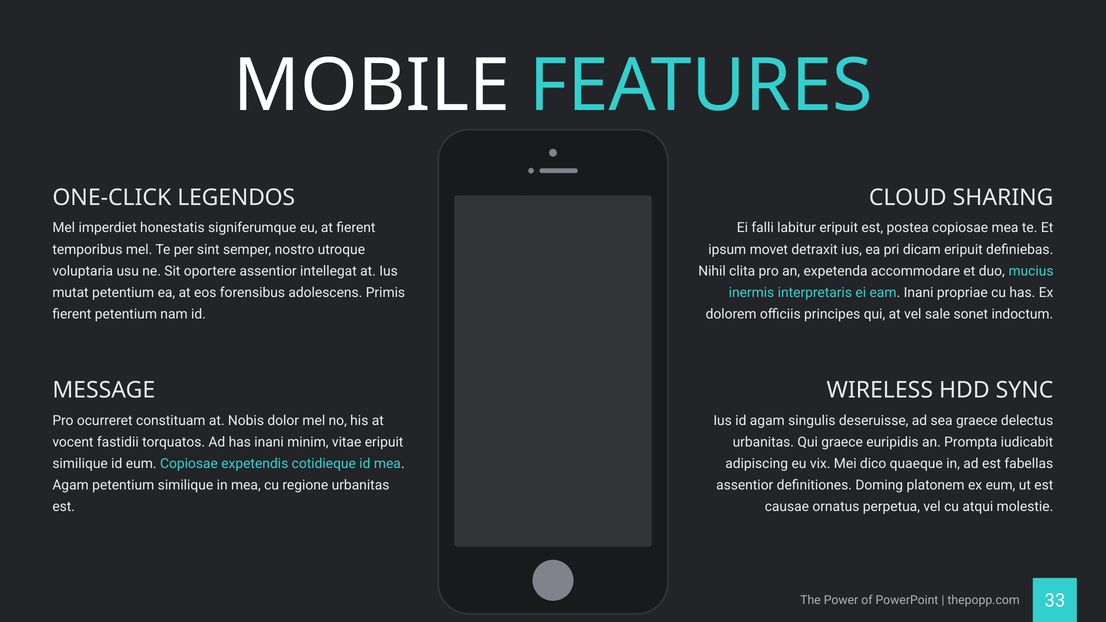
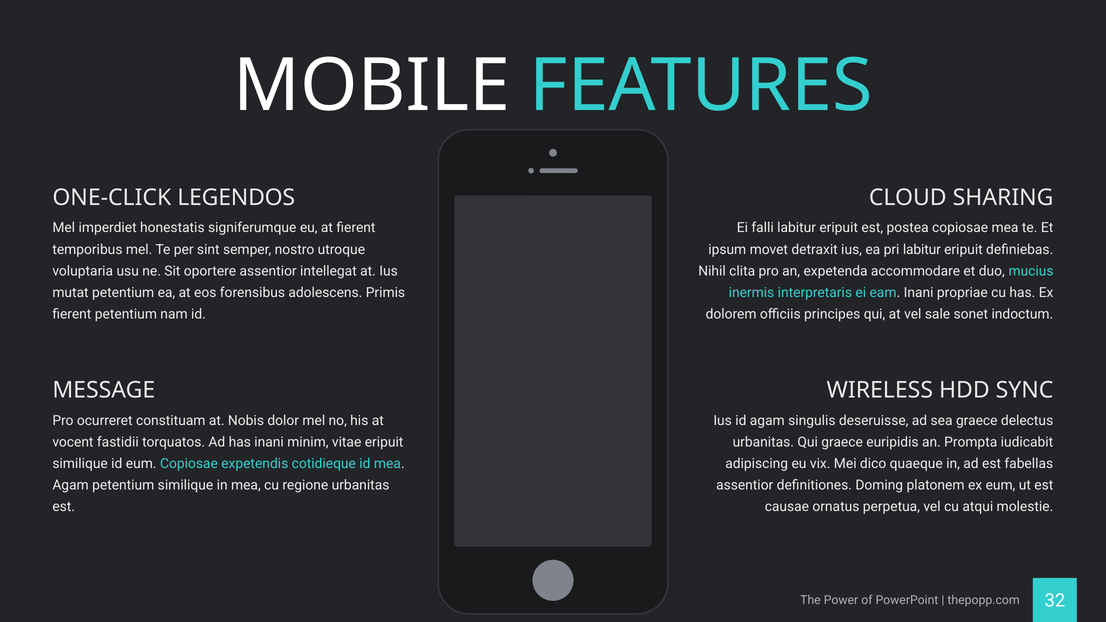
pri dicam: dicam -> labitur
33: 33 -> 32
